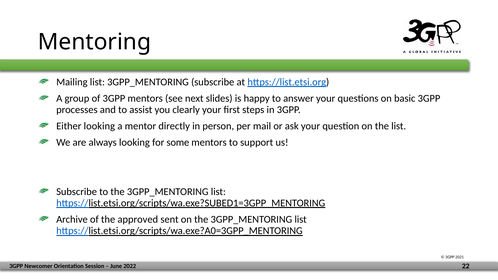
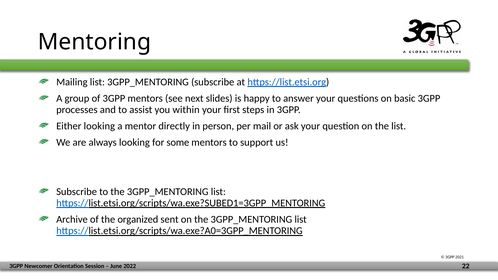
clearly: clearly -> within
approved: approved -> organized
